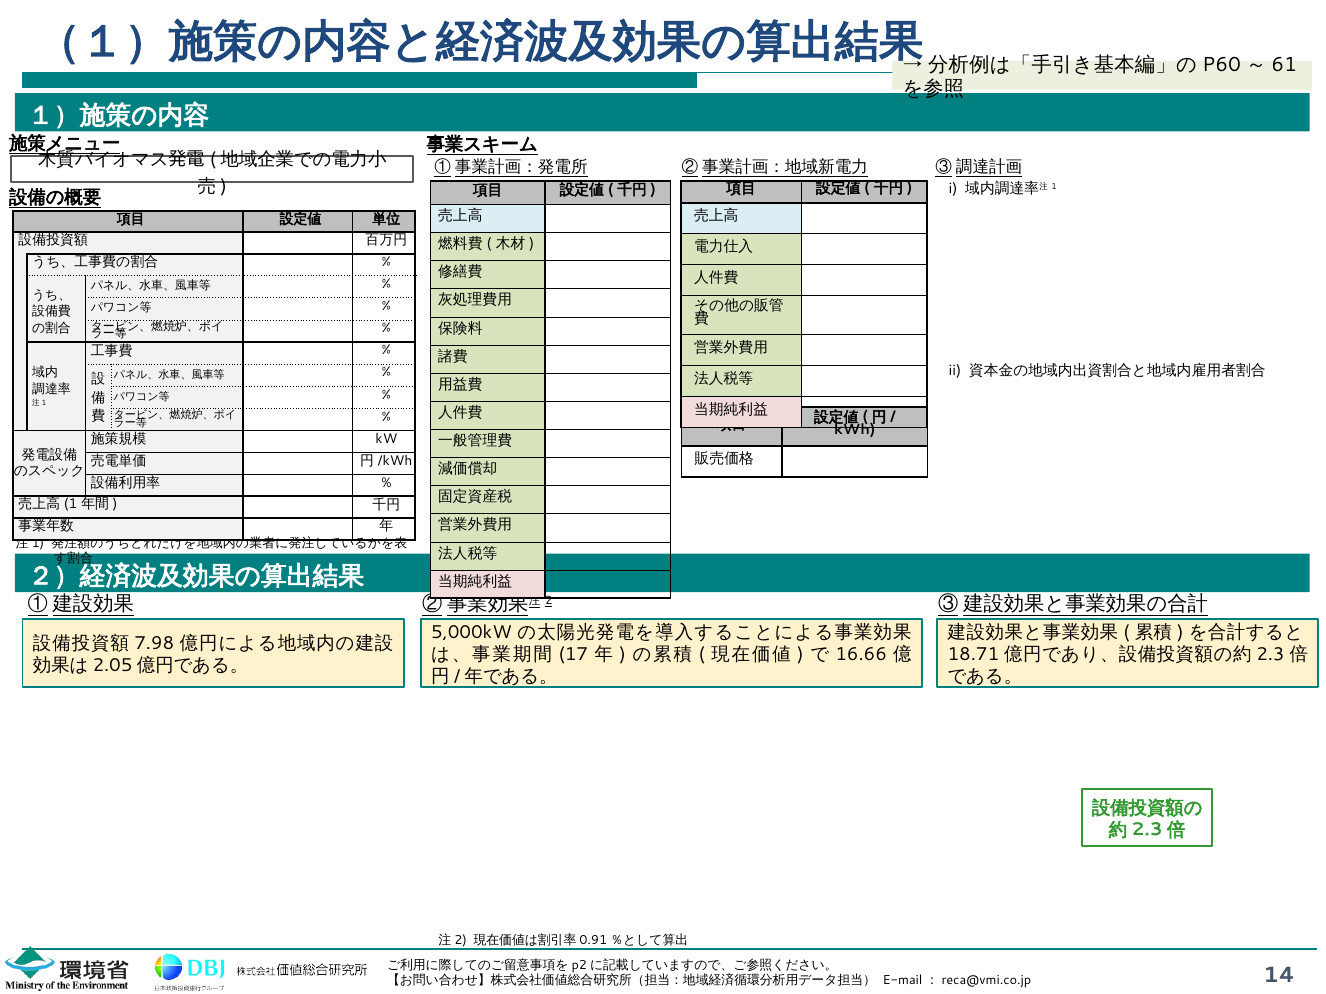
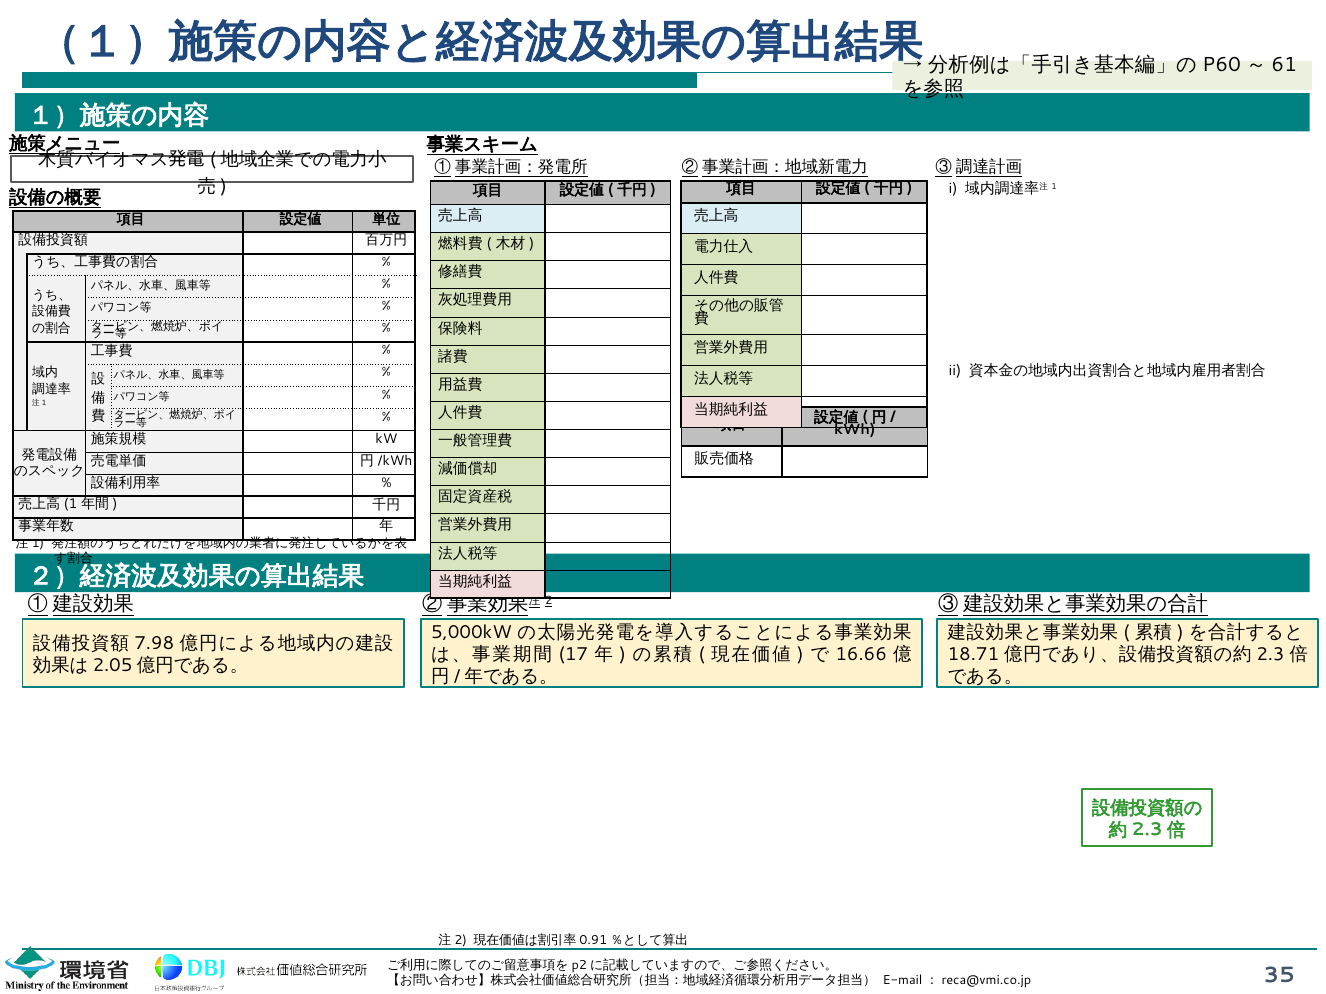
14: 14 -> 35
